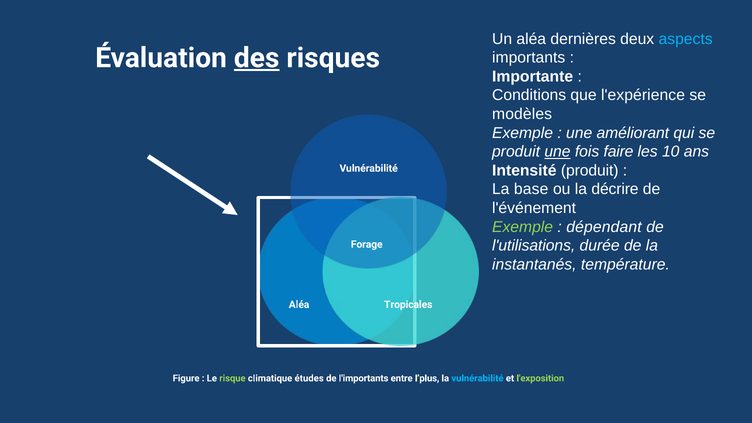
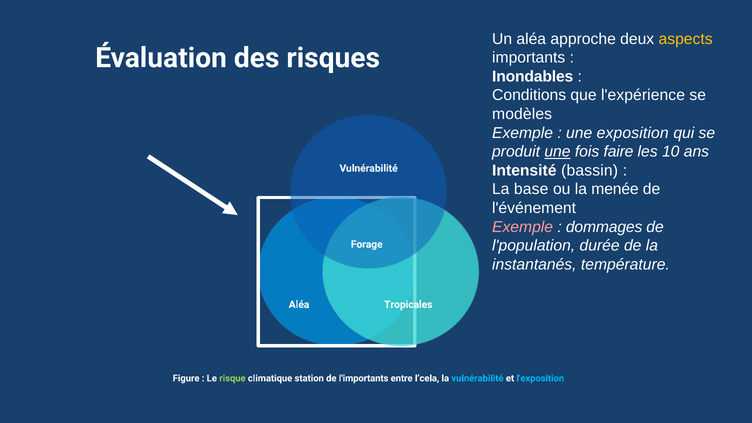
dernières: dernières -> approche
aspects colour: light blue -> yellow
des underline: present -> none
Importante: Importante -> Inondables
améliorant: améliorant -> exposition
Intensité produit: produit -> bassin
décrire: décrire -> menée
Exemple at (523, 227) colour: light green -> pink
dépendant: dépendant -> dommages
l'utilisations: l'utilisations -> l'population
études: études -> station
l’plus: l’plus -> l’cela
l'exposition colour: light green -> light blue
